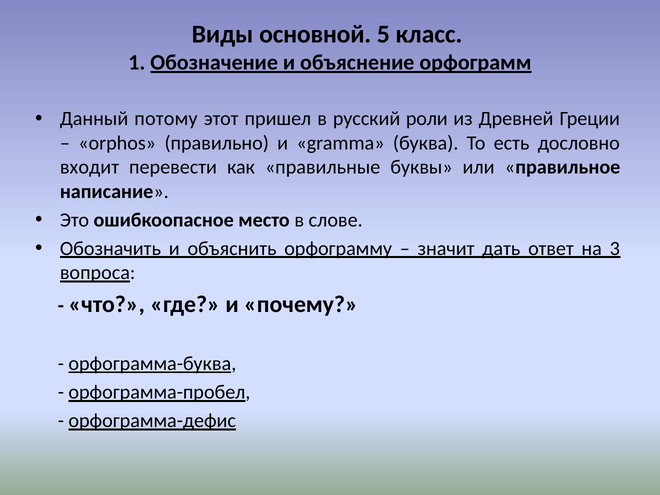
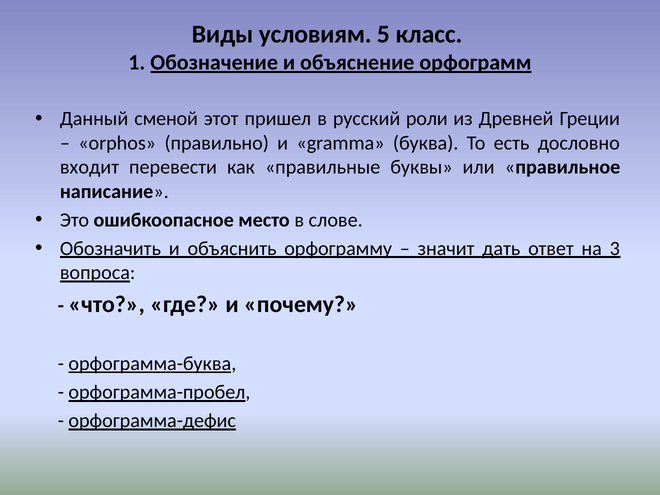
основной: основной -> условиям
потому: потому -> сменой
